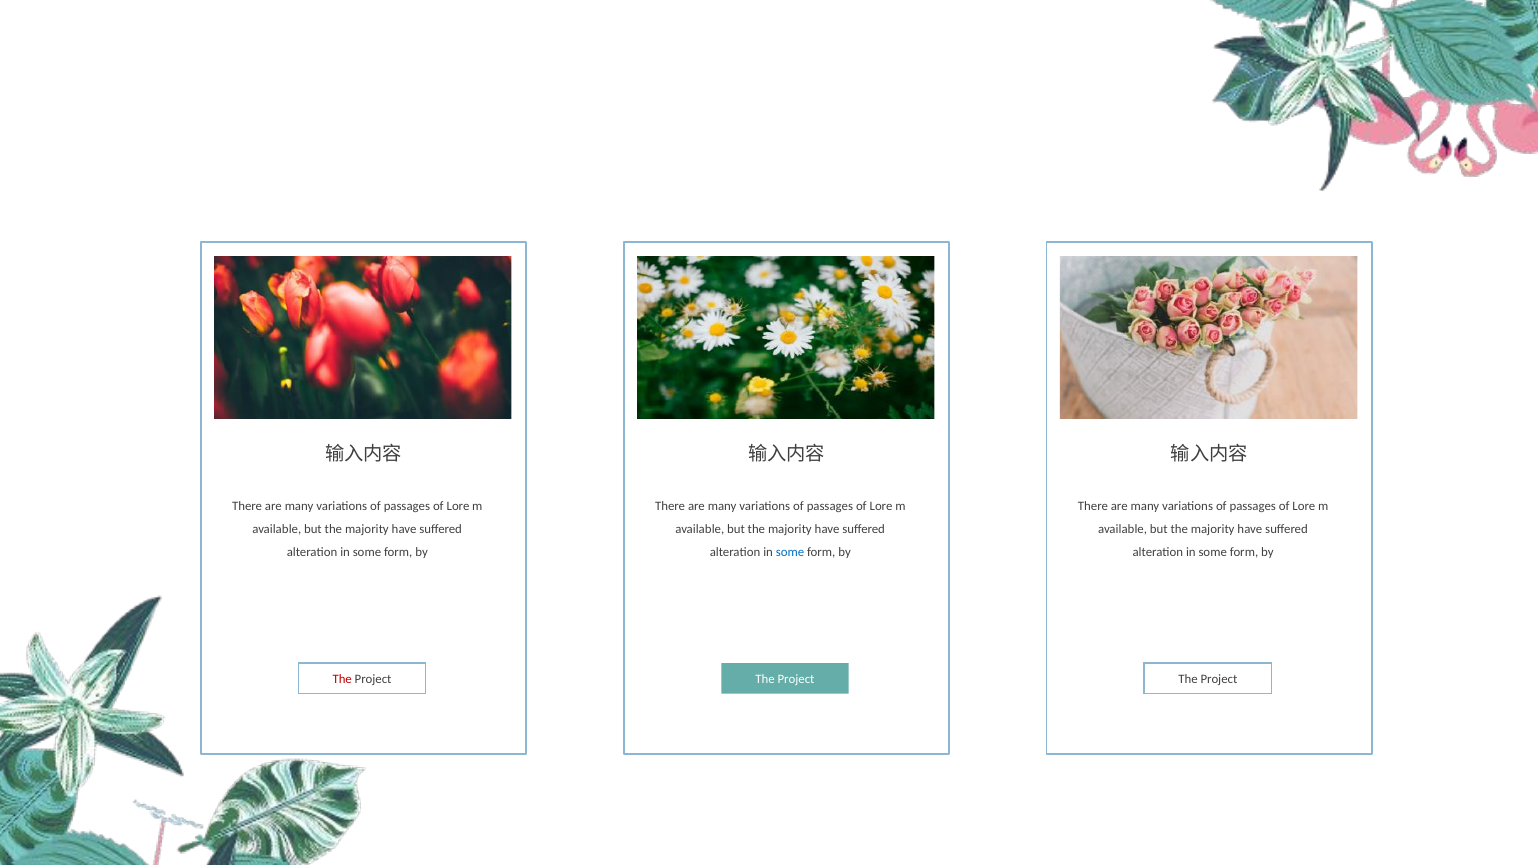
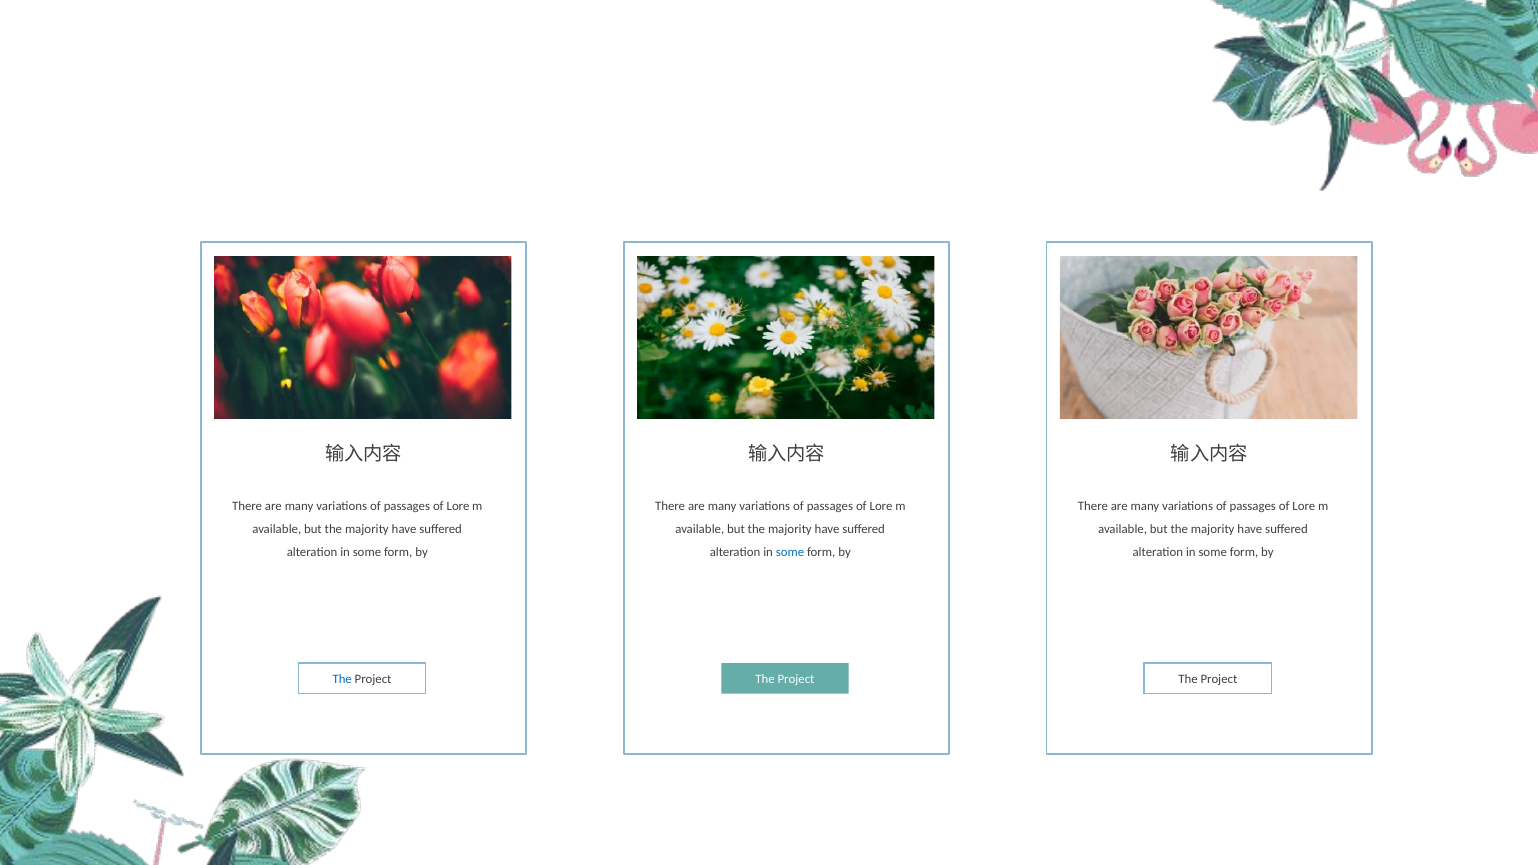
The at (342, 679) colour: red -> blue
